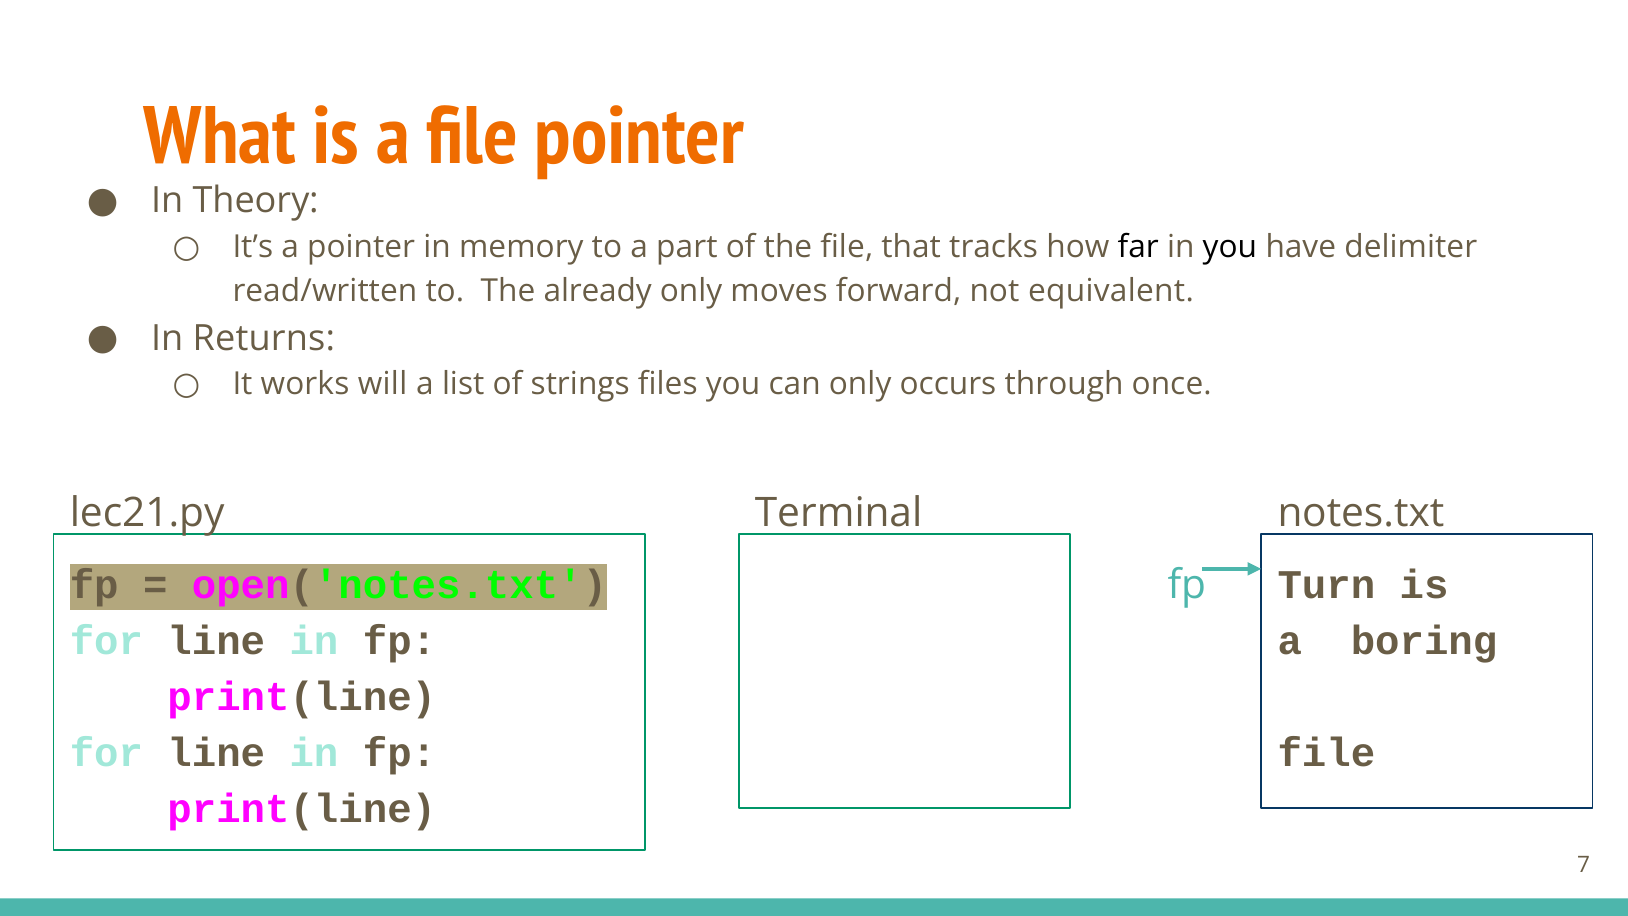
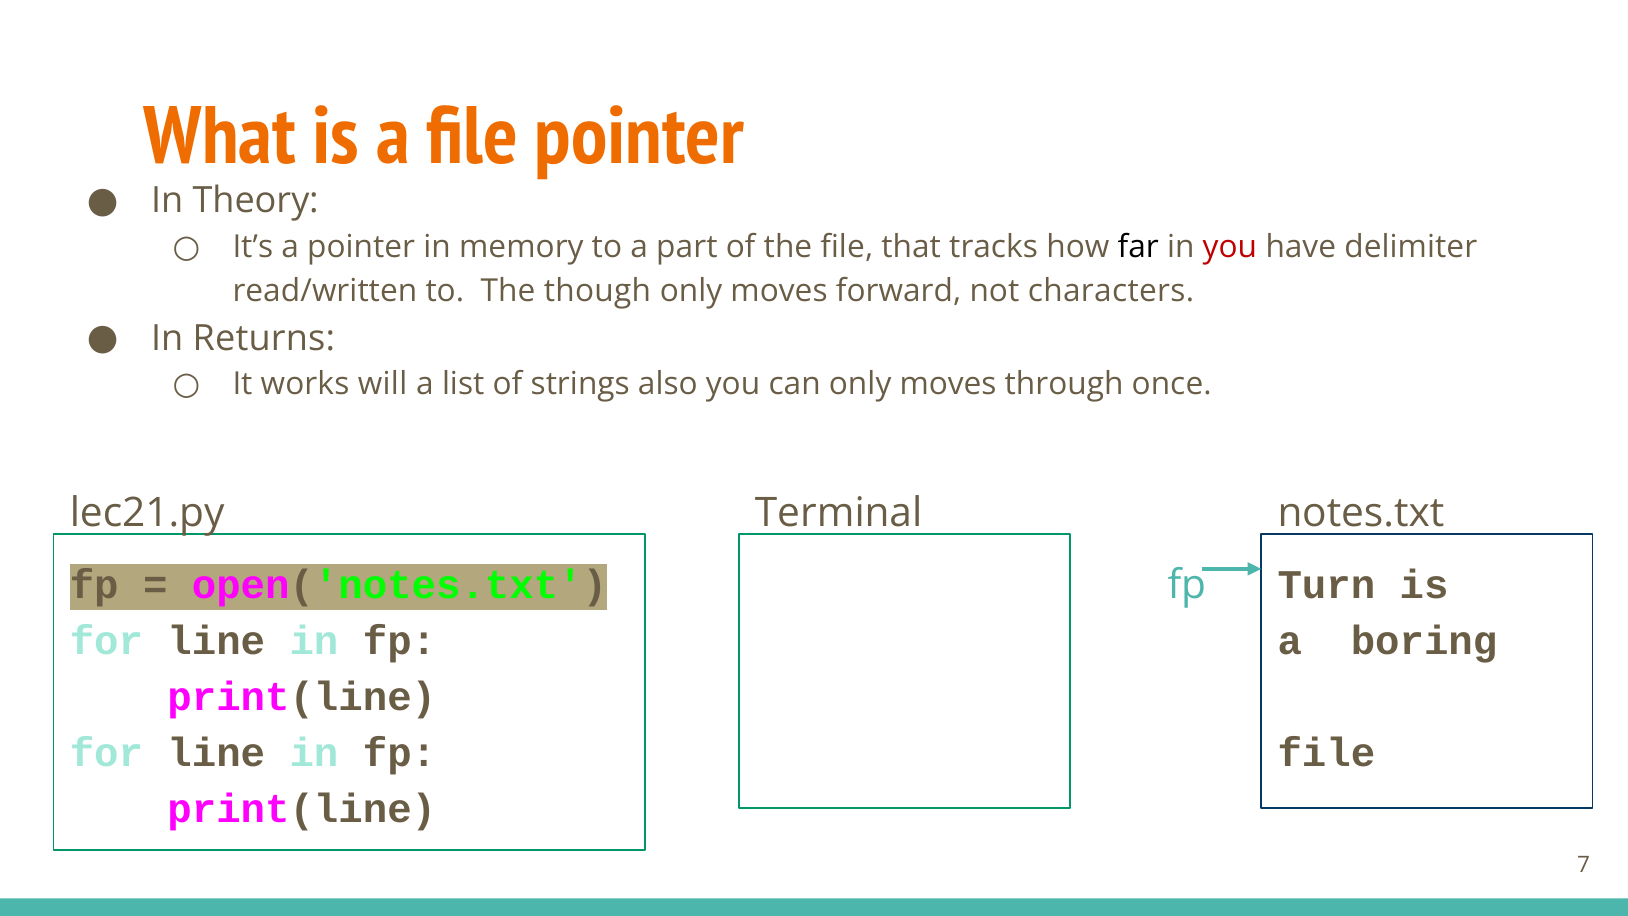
you at (1230, 247) colour: black -> red
already: already -> though
equivalent: equivalent -> characters
files: files -> also
can only occurs: occurs -> moves
